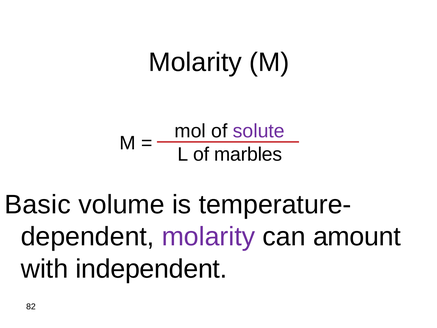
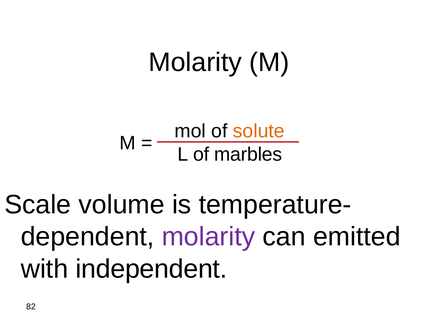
solute colour: purple -> orange
Basic: Basic -> Scale
amount: amount -> emitted
